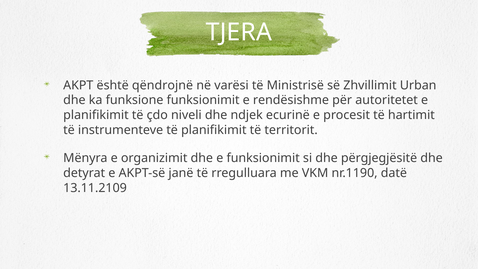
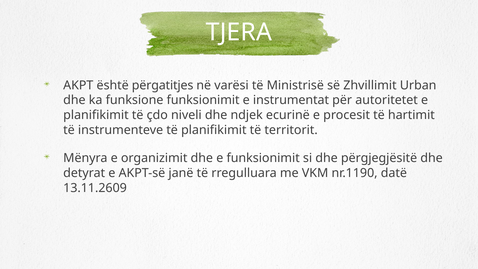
qëndrojnë: qëndrojnë -> përgatitjes
rendësishme: rendësishme -> instrumentat
13.11.2109: 13.11.2109 -> 13.11.2609
